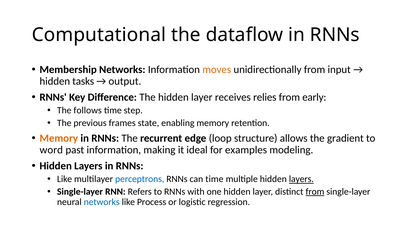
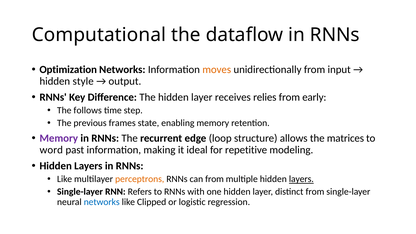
Membership: Membership -> Optimization
tasks: tasks -> style
Memory at (59, 138) colour: orange -> purple
gradient: gradient -> matrices
examples: examples -> repetitive
perceptrons colour: blue -> orange
can time: time -> from
from at (315, 192) underline: present -> none
Process: Process -> Clipped
